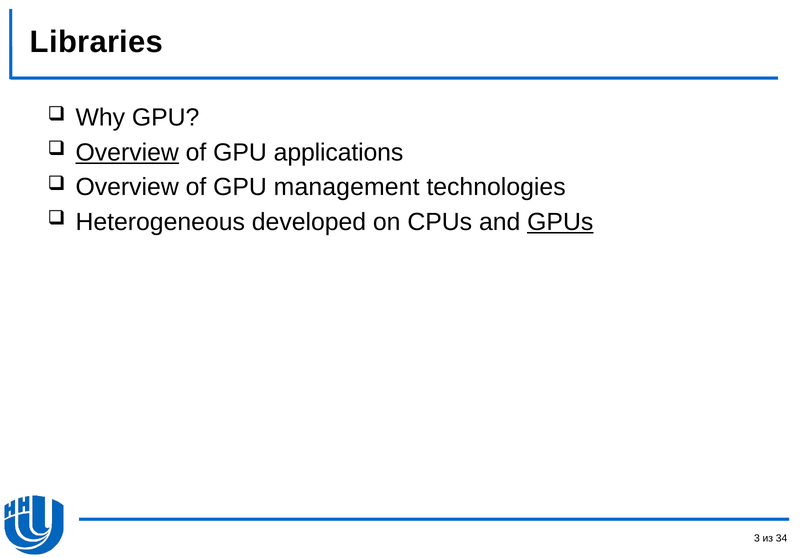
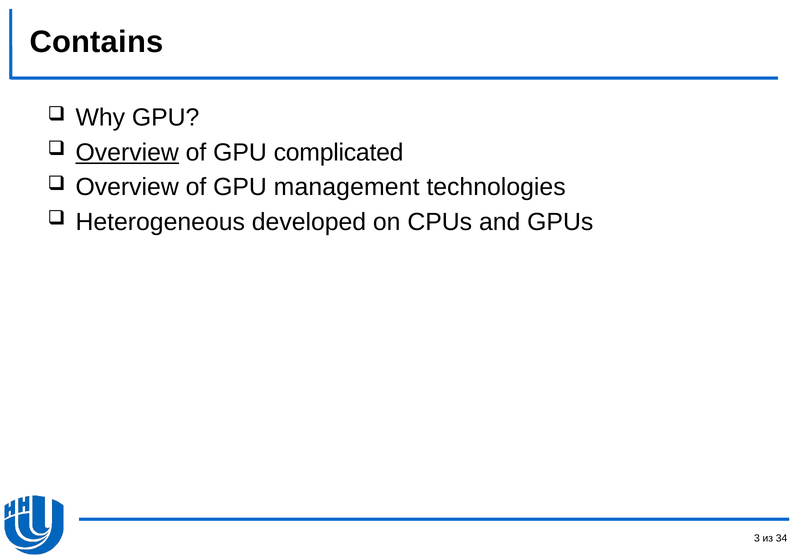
Libraries: Libraries -> Contains
applications: applications -> complicated
GPUs underline: present -> none
